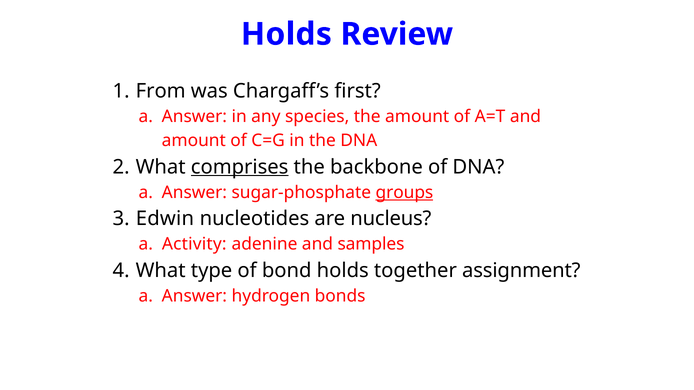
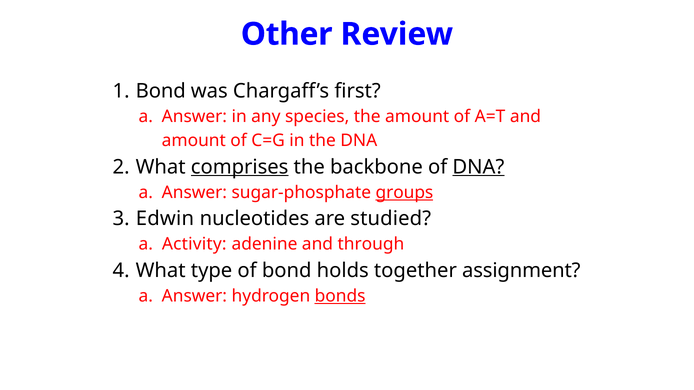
Holds at (286, 34): Holds -> Other
From at (161, 91): From -> Bond
DNA at (478, 167) underline: none -> present
nucleus: nucleus -> studied
samples: samples -> through
bonds underline: none -> present
